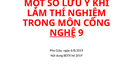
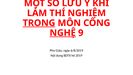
TRONG underline: none -> present
